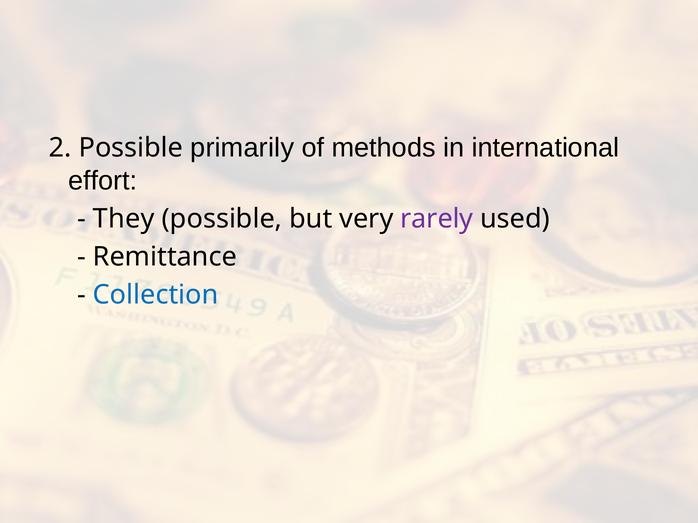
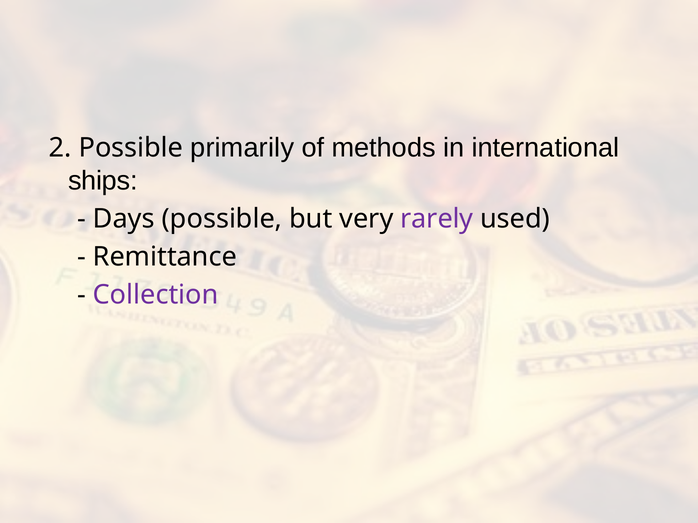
effort: effort -> ships
They: They -> Days
Collection colour: blue -> purple
